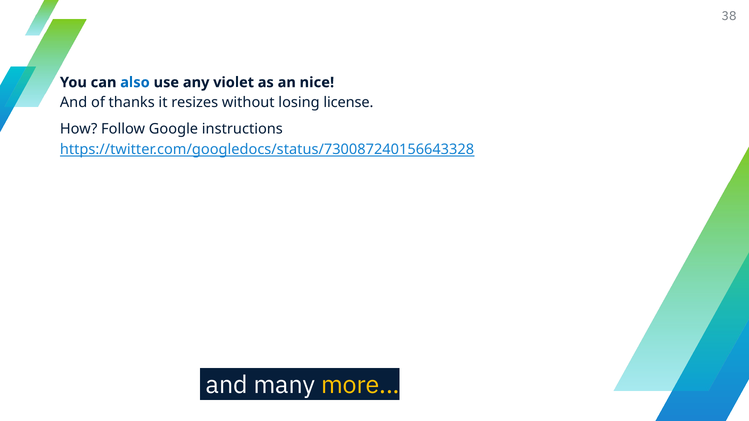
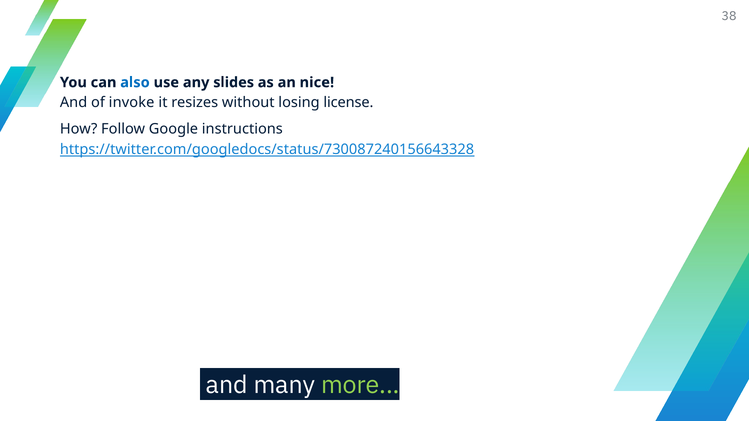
violet: violet -> slides
thanks: thanks -> invoke
more colour: yellow -> light green
